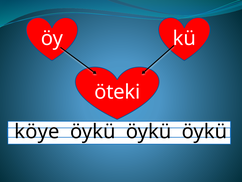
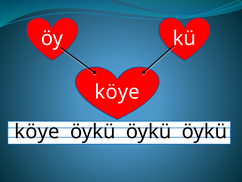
öteki at (117, 92): öteki -> köye
